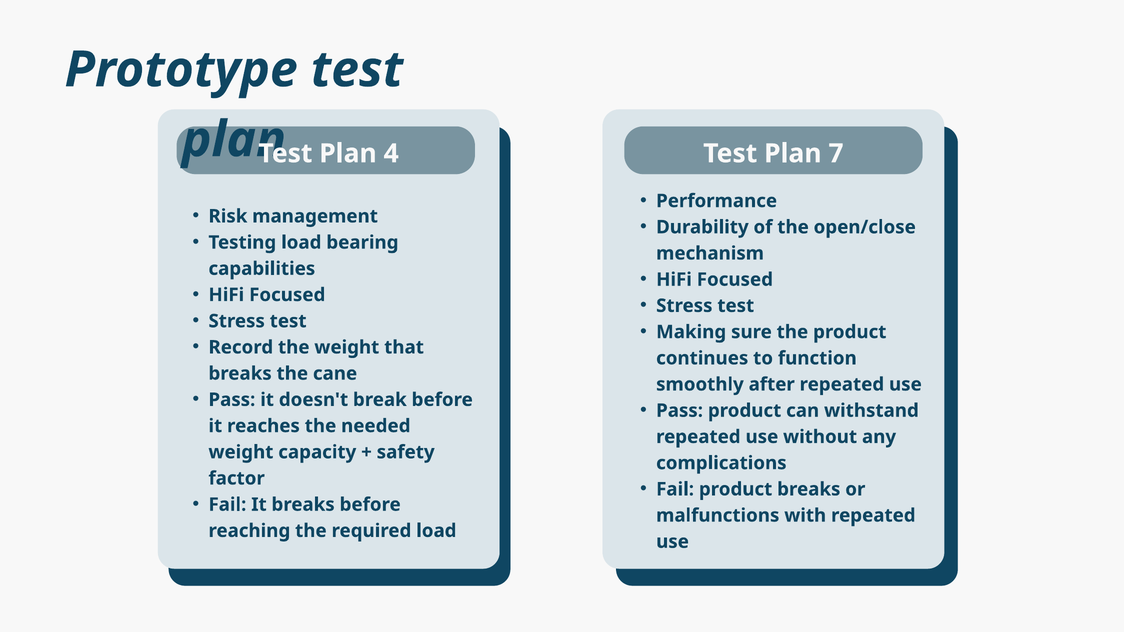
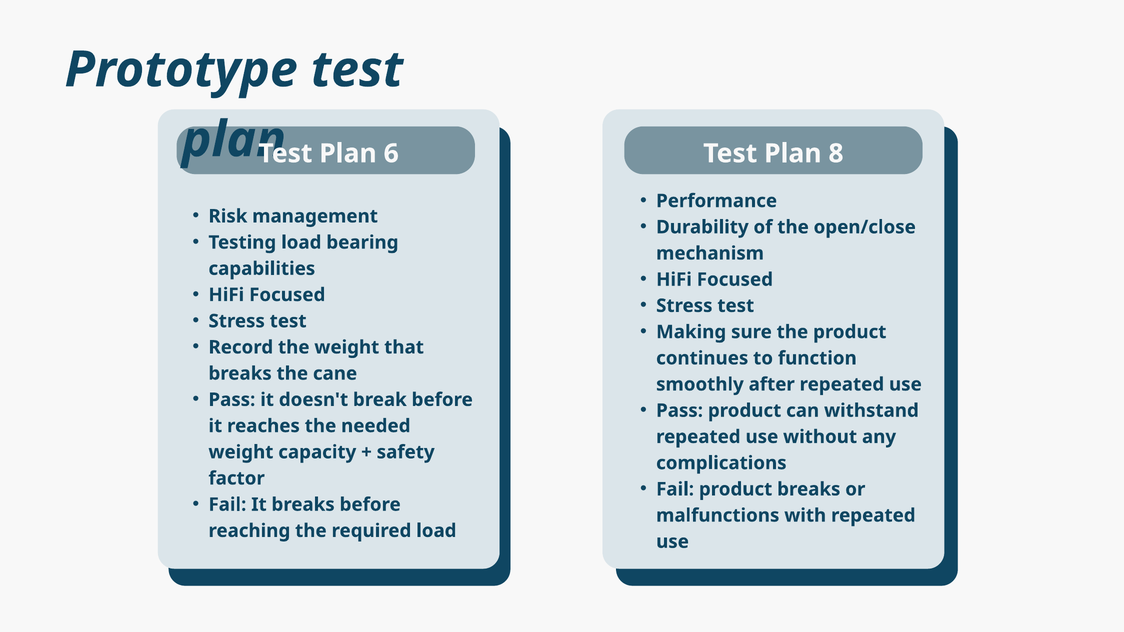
4: 4 -> 6
7: 7 -> 8
